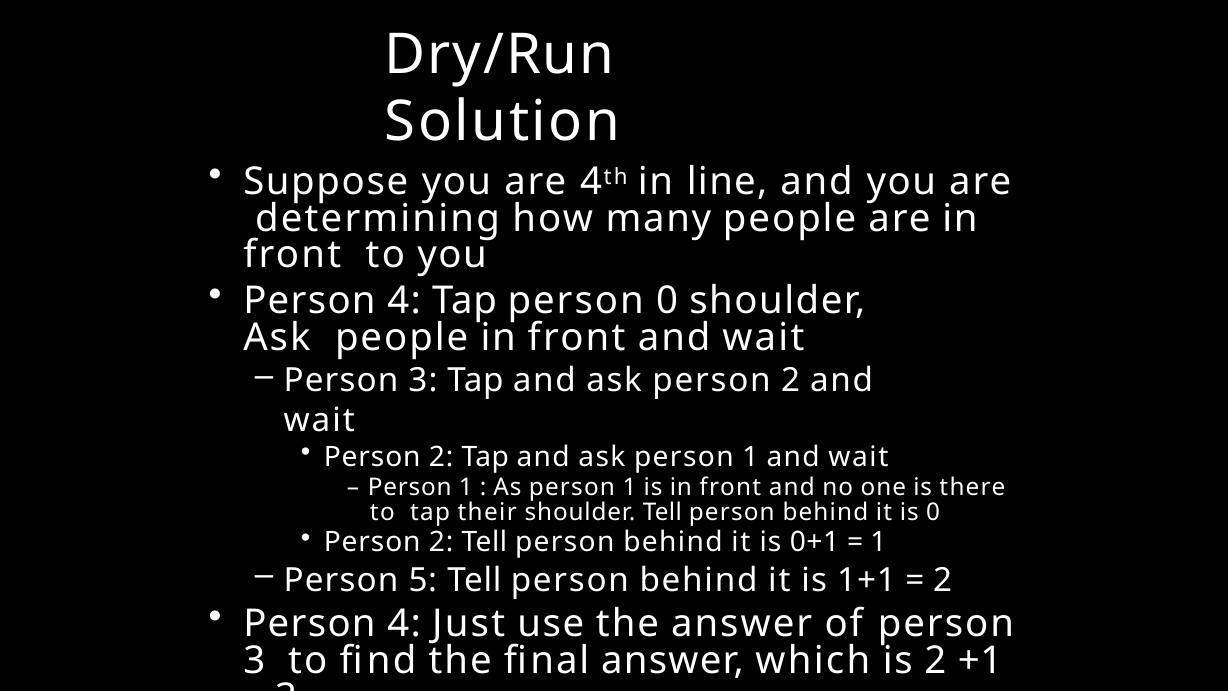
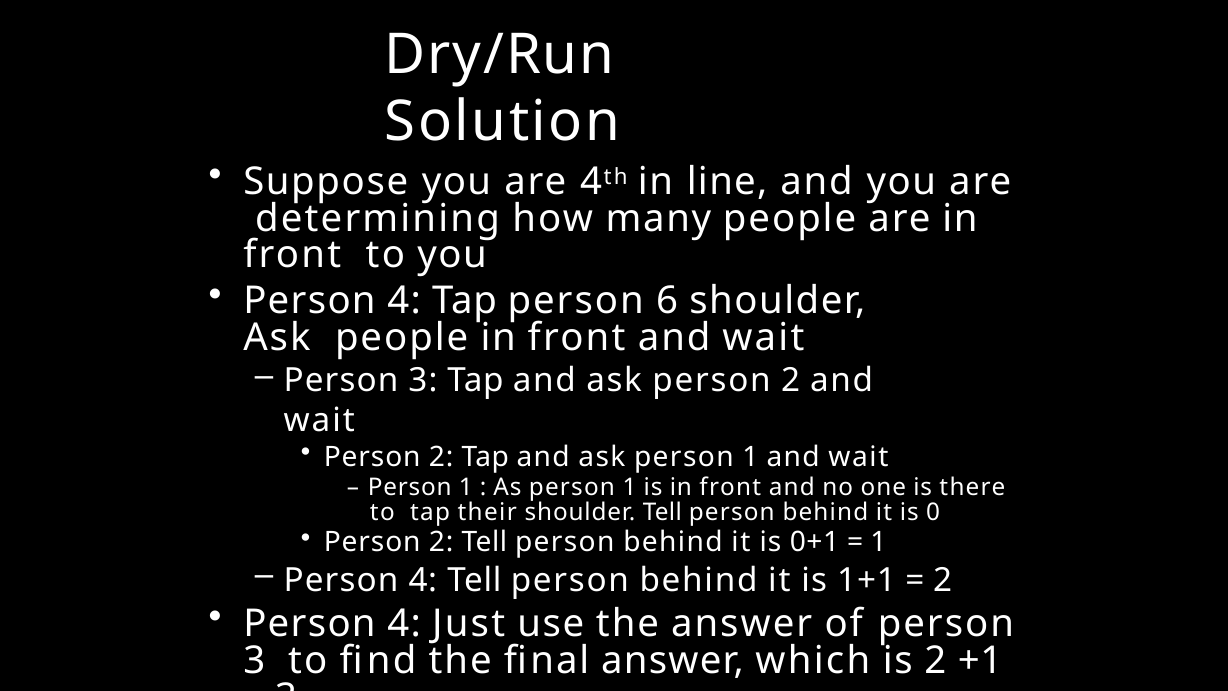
person 0: 0 -> 6
5 at (423, 580): 5 -> 4
